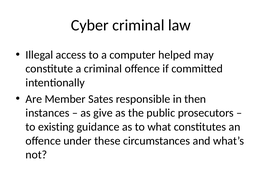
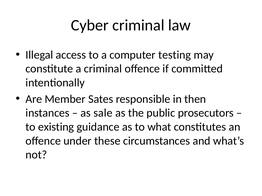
helped: helped -> testing
give: give -> sale
